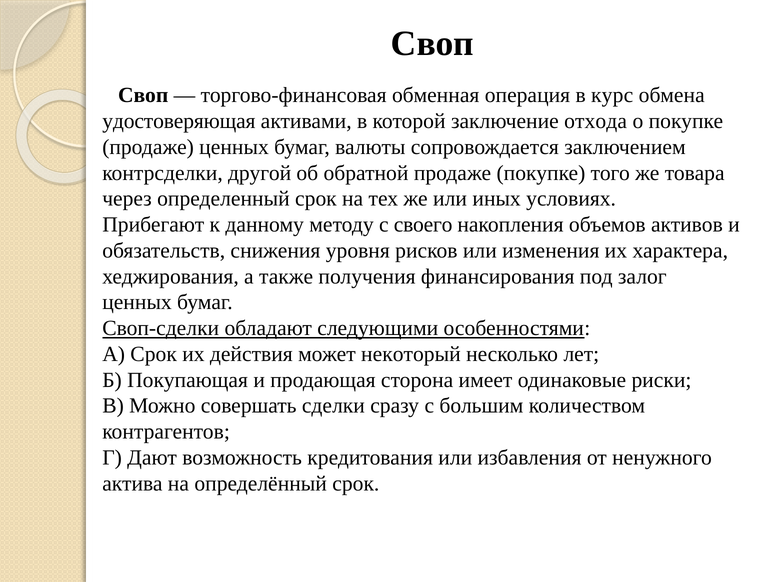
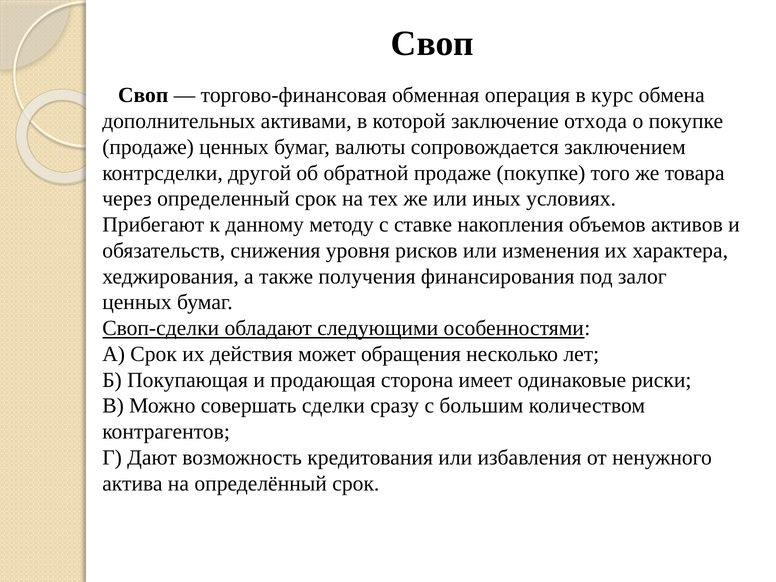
удостоверяющая: удостоверяющая -> дополнительных
своего: своего -> ставке
некоторый: некоторый -> обращения
